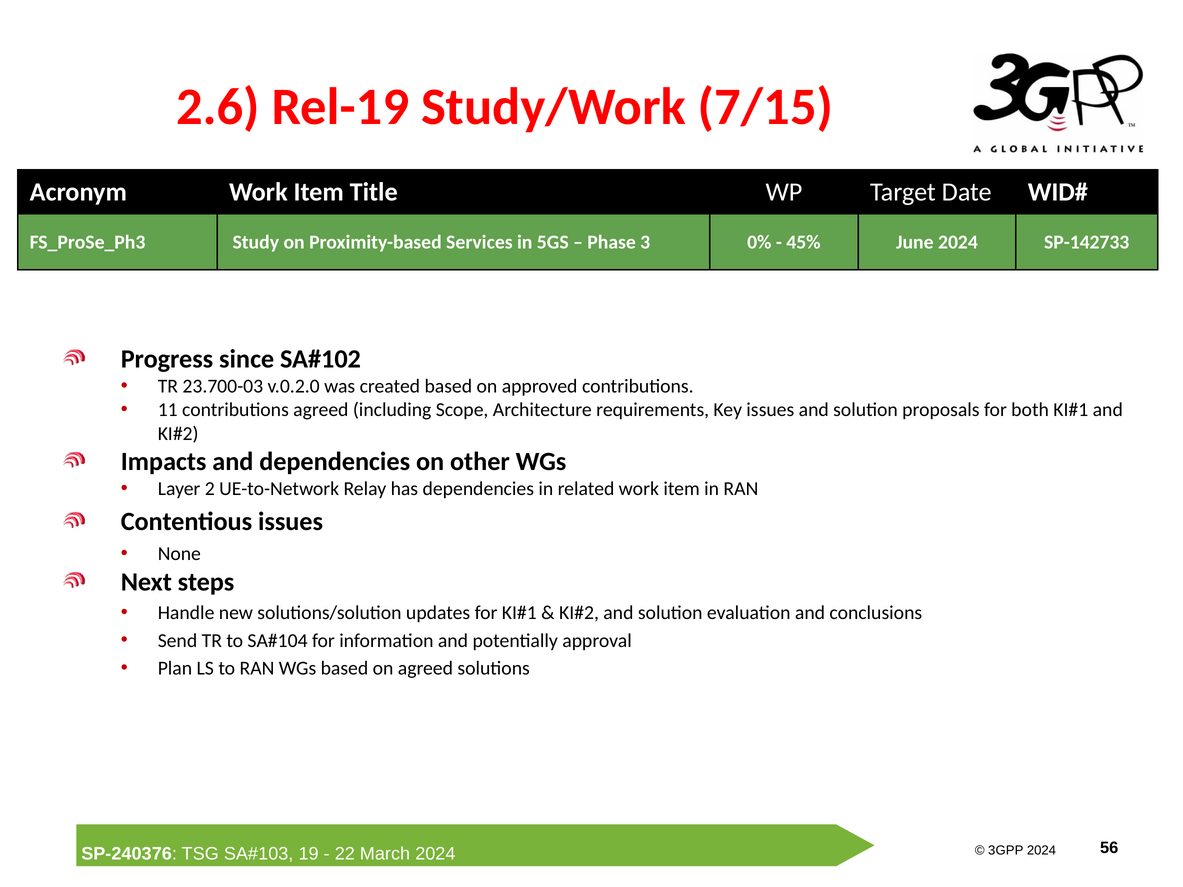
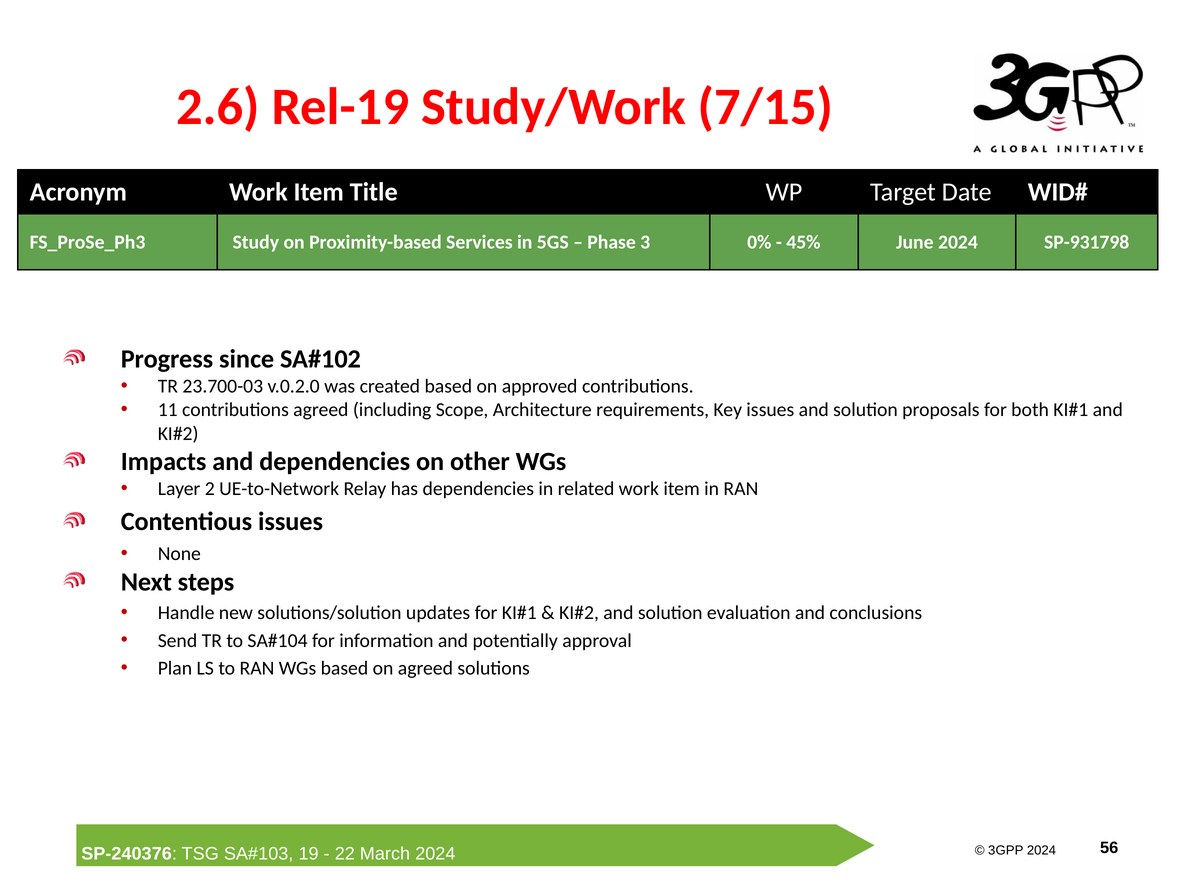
SP-142733: SP-142733 -> SP-931798
